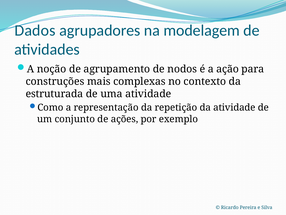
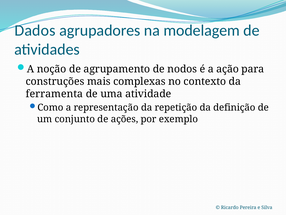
estruturada: estruturada -> ferramenta
da atividade: atividade -> definição
